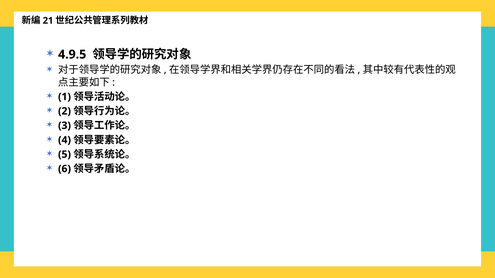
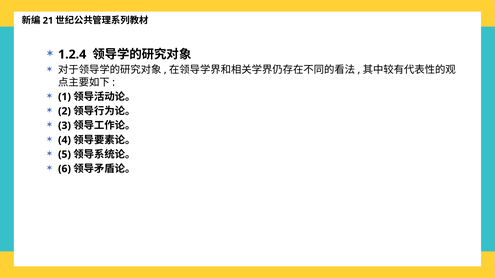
4.9.5: 4.9.5 -> 1.2.4
